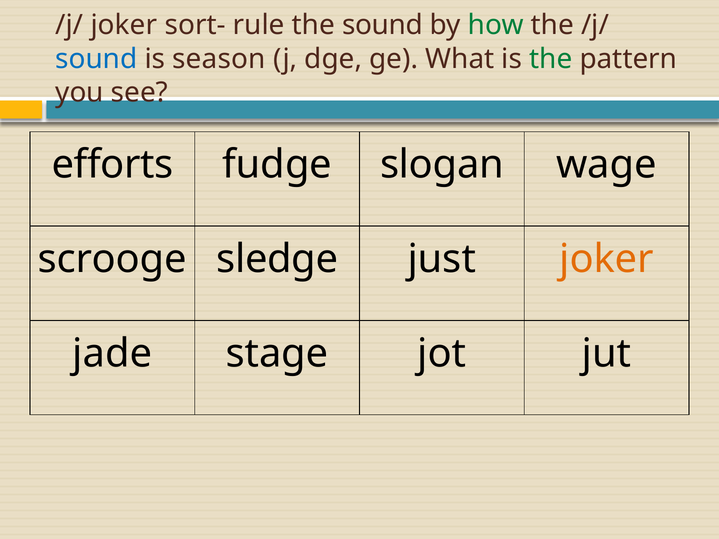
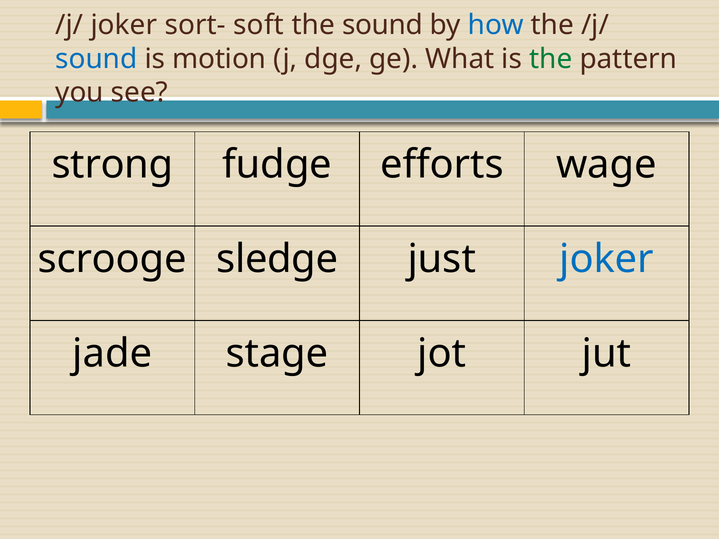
rule: rule -> soft
how colour: green -> blue
season: season -> motion
efforts: efforts -> strong
slogan: slogan -> efforts
joker at (607, 259) colour: orange -> blue
